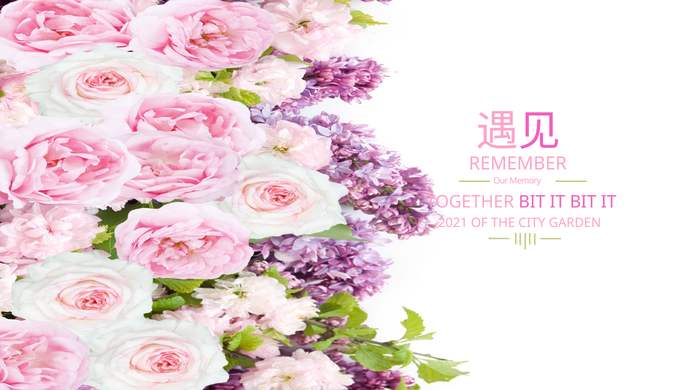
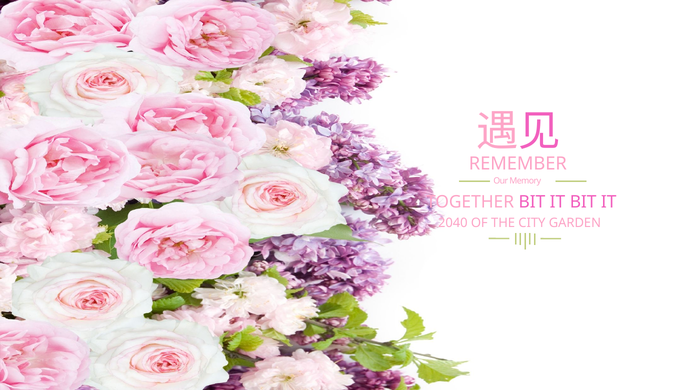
2021: 2021 -> 2040
